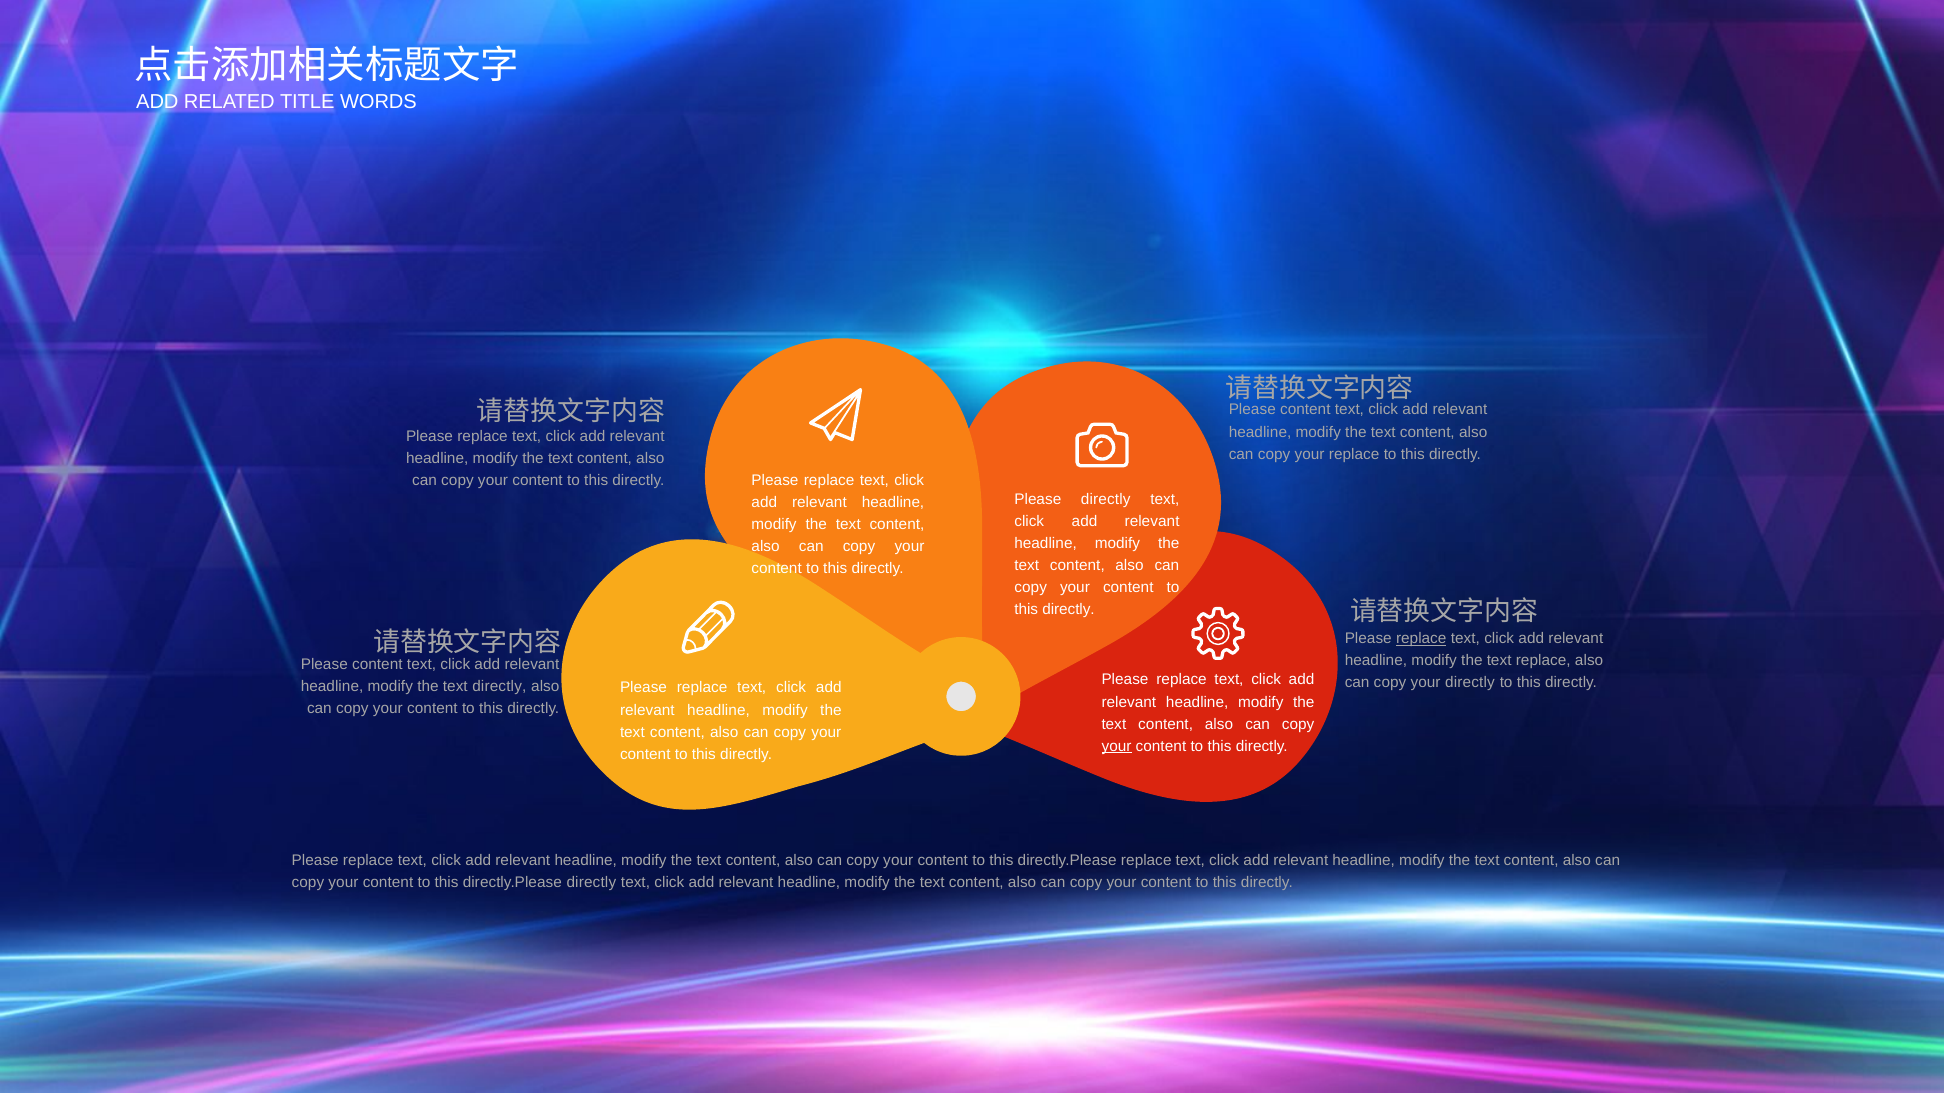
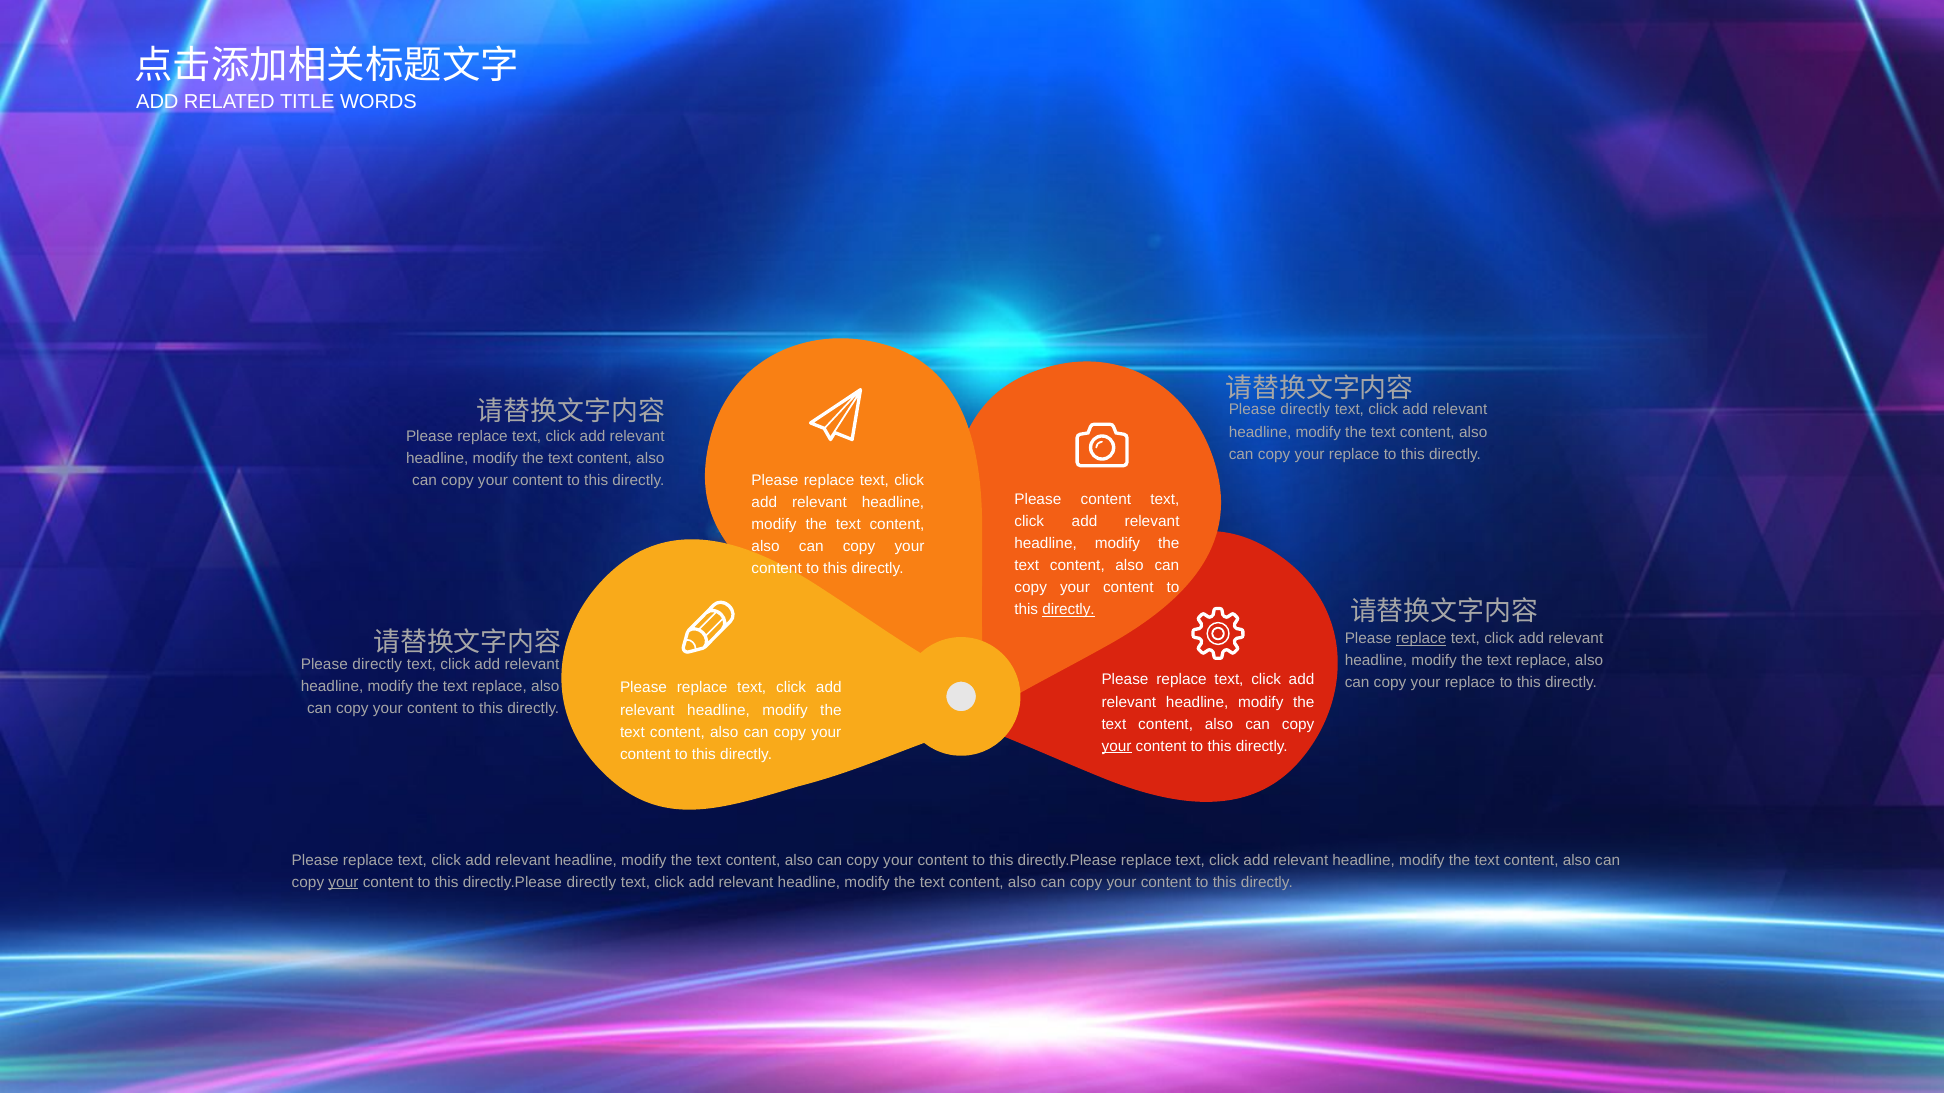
content at (1305, 410): content -> directly
Please directly: directly -> content
directly at (1069, 610) underline: none -> present
content at (377, 665): content -> directly
directly at (1470, 683): directly -> replace
directly at (499, 687): directly -> replace
your at (343, 883) underline: none -> present
